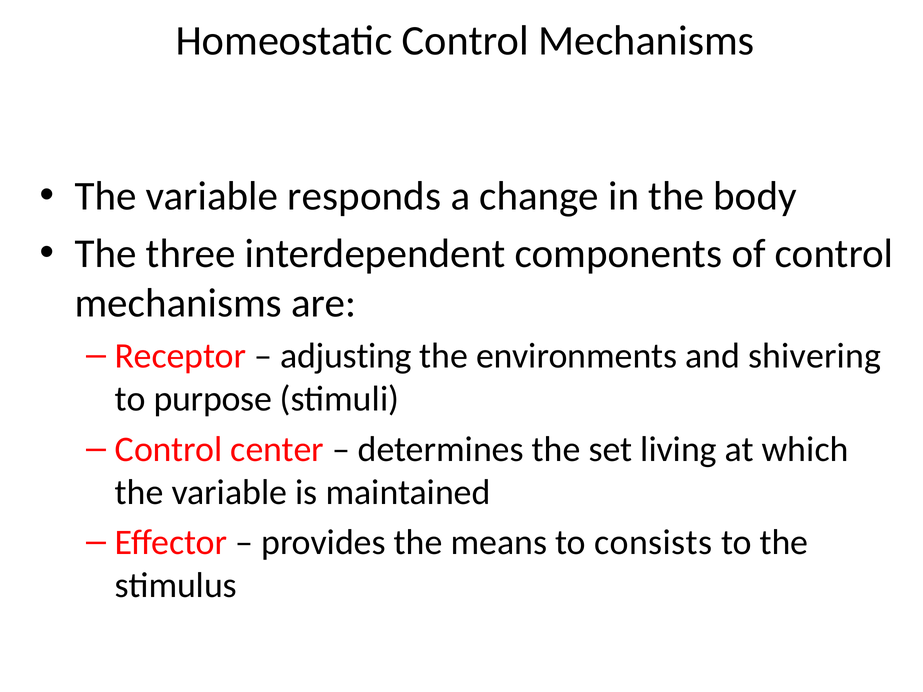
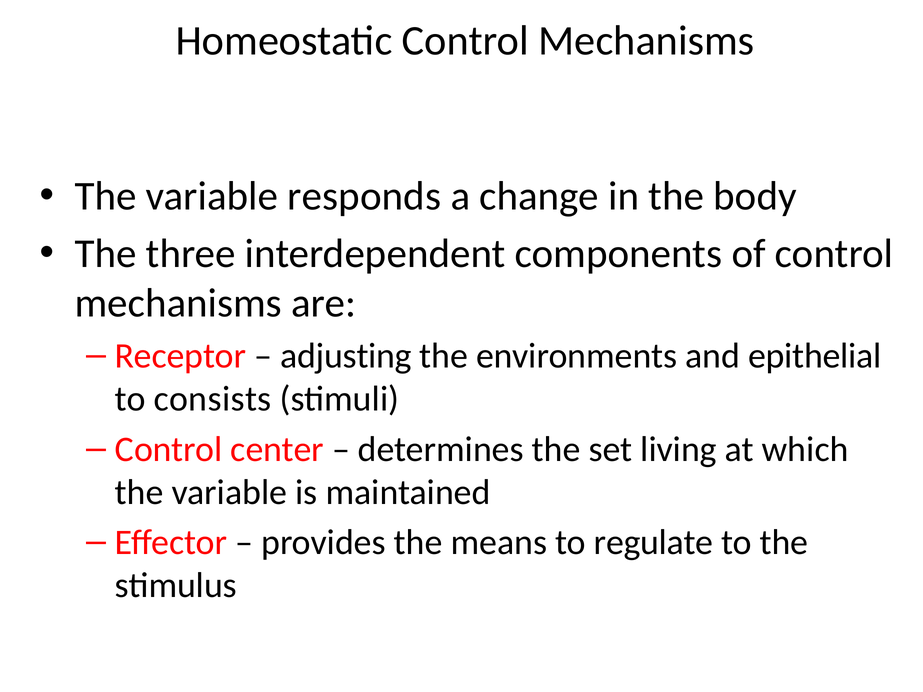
shivering: shivering -> epithelial
purpose: purpose -> consists
consists: consists -> regulate
